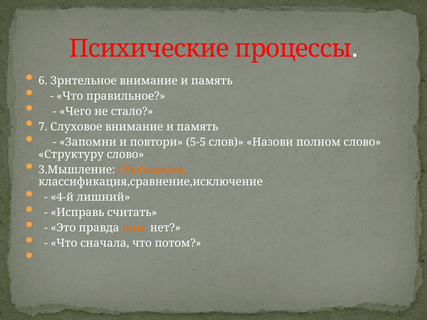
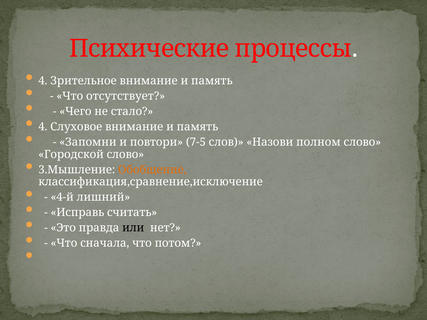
6 at (43, 81): 6 -> 4
правильное: правильное -> отсутствует
7 at (43, 127): 7 -> 4
5-5: 5-5 -> 7-5
Структуру: Структуру -> Городской
или colour: orange -> black
